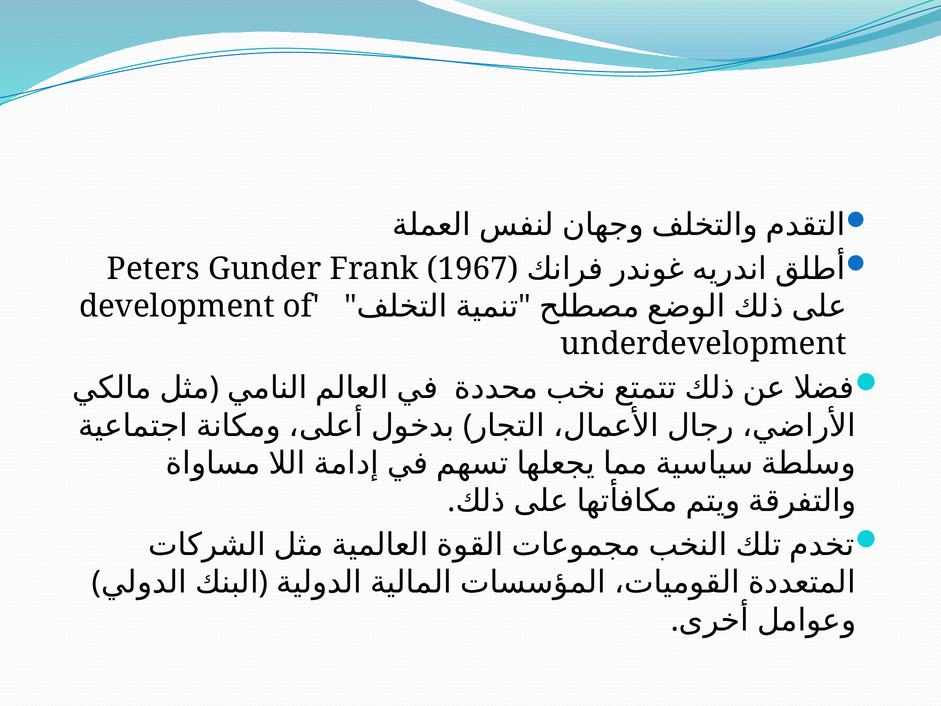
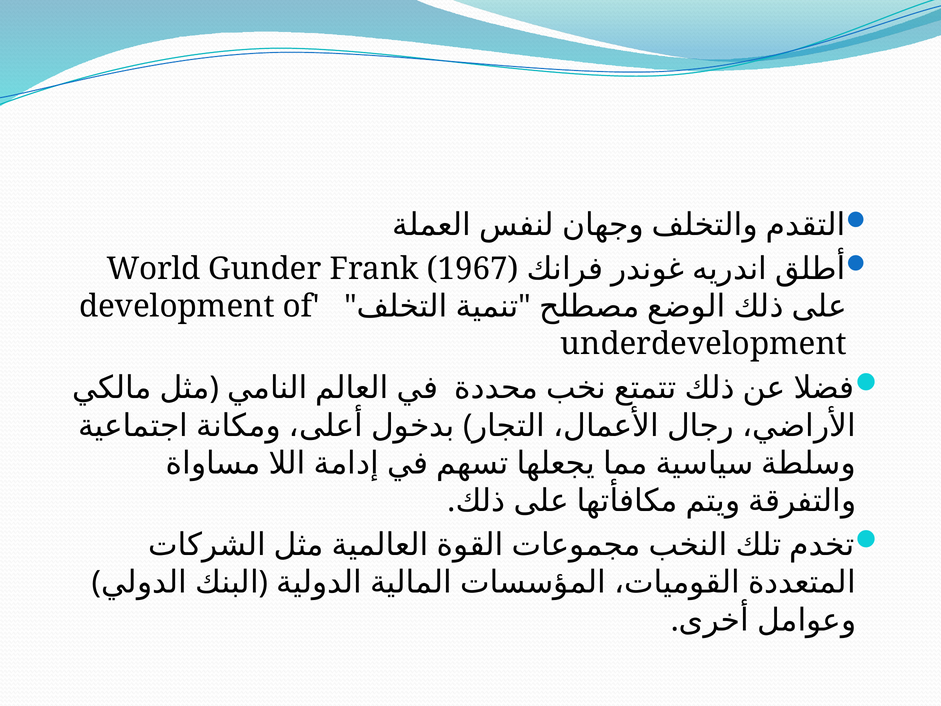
Peters: Peters -> World
